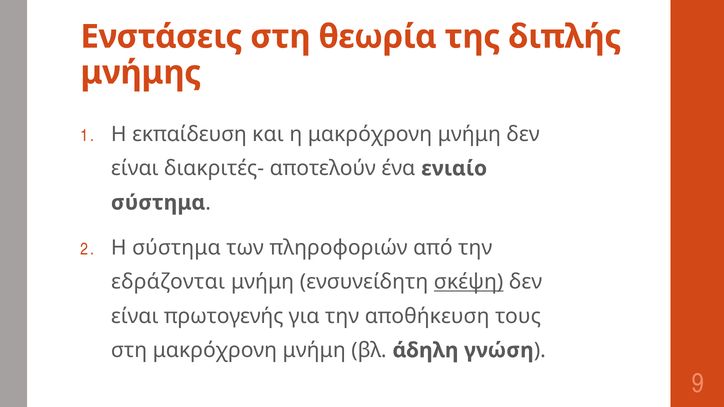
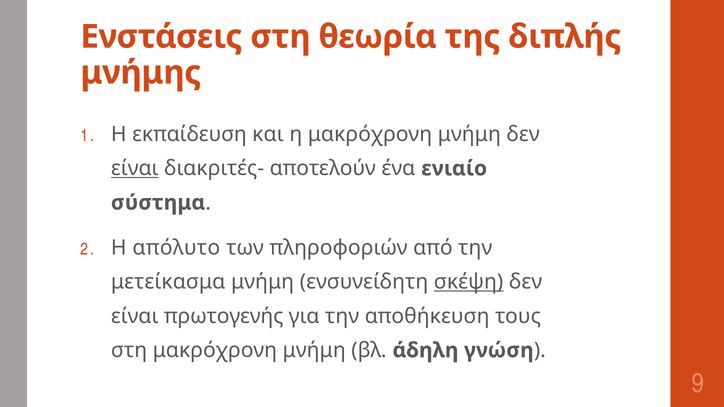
είναι at (135, 169) underline: none -> present
Η σύστημα: σύστημα -> απόλυτο
εδράζονται: εδράζονται -> μετείκασμα
